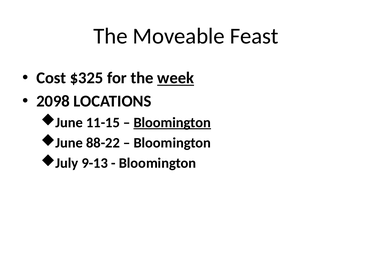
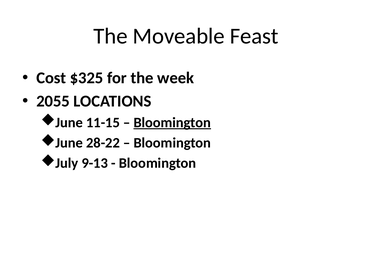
week underline: present -> none
2098: 2098 -> 2055
88-22: 88-22 -> 28-22
